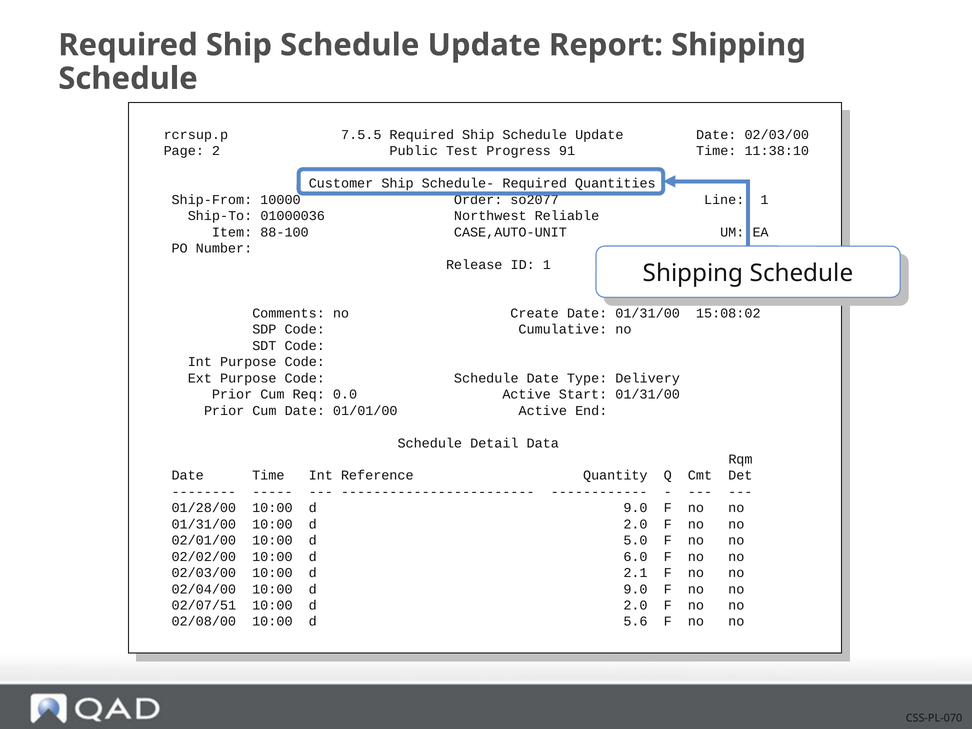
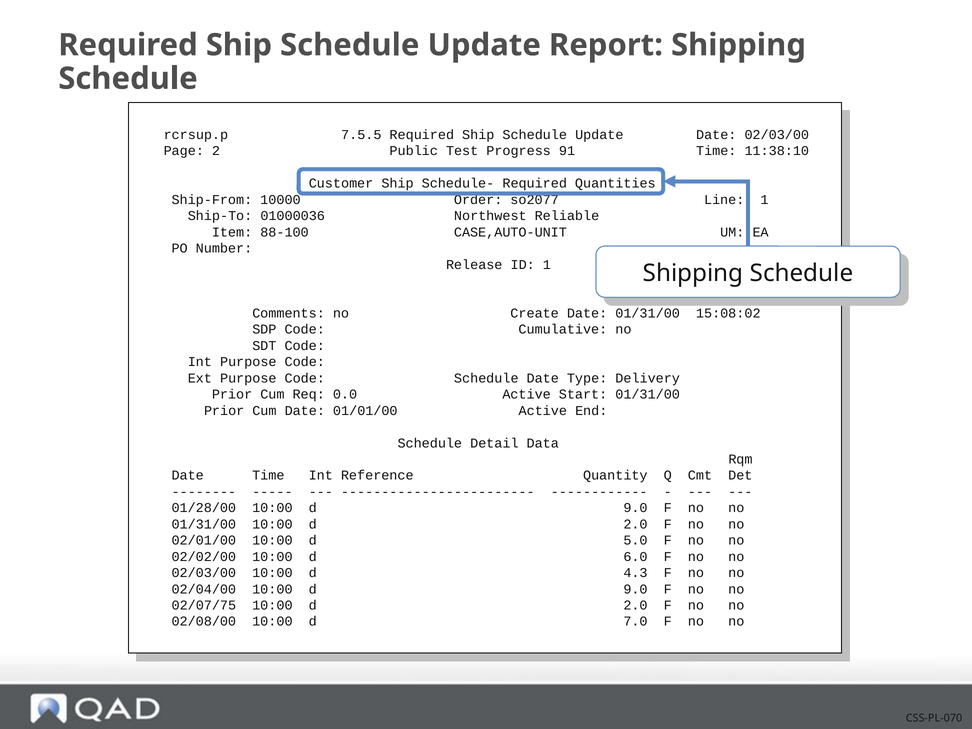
2.1: 2.1 -> 4.3
02/07/51: 02/07/51 -> 02/07/75
5.6: 5.6 -> 7.0
